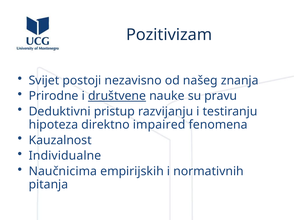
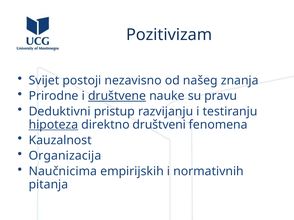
hipoteza underline: none -> present
impaired: impaired -> društveni
Individualne: Individualne -> Organizacija
